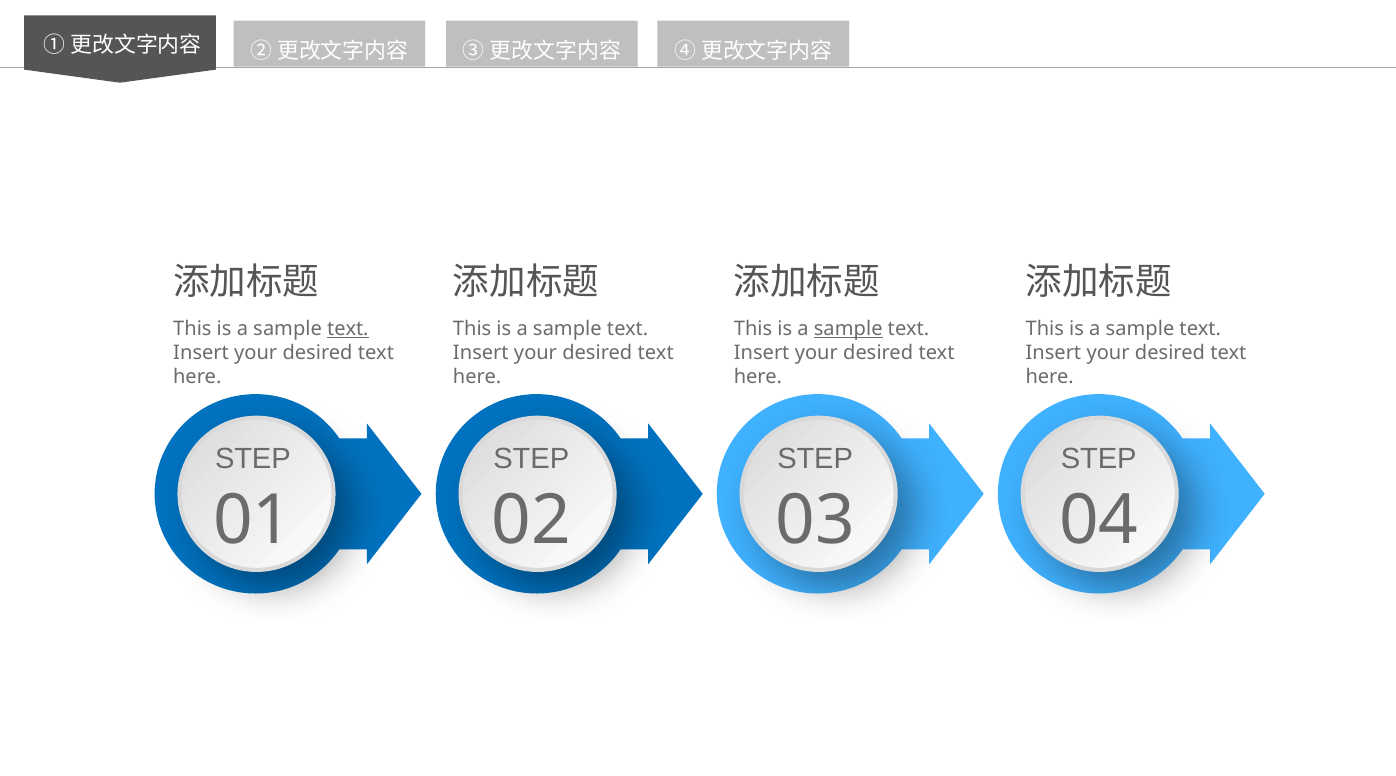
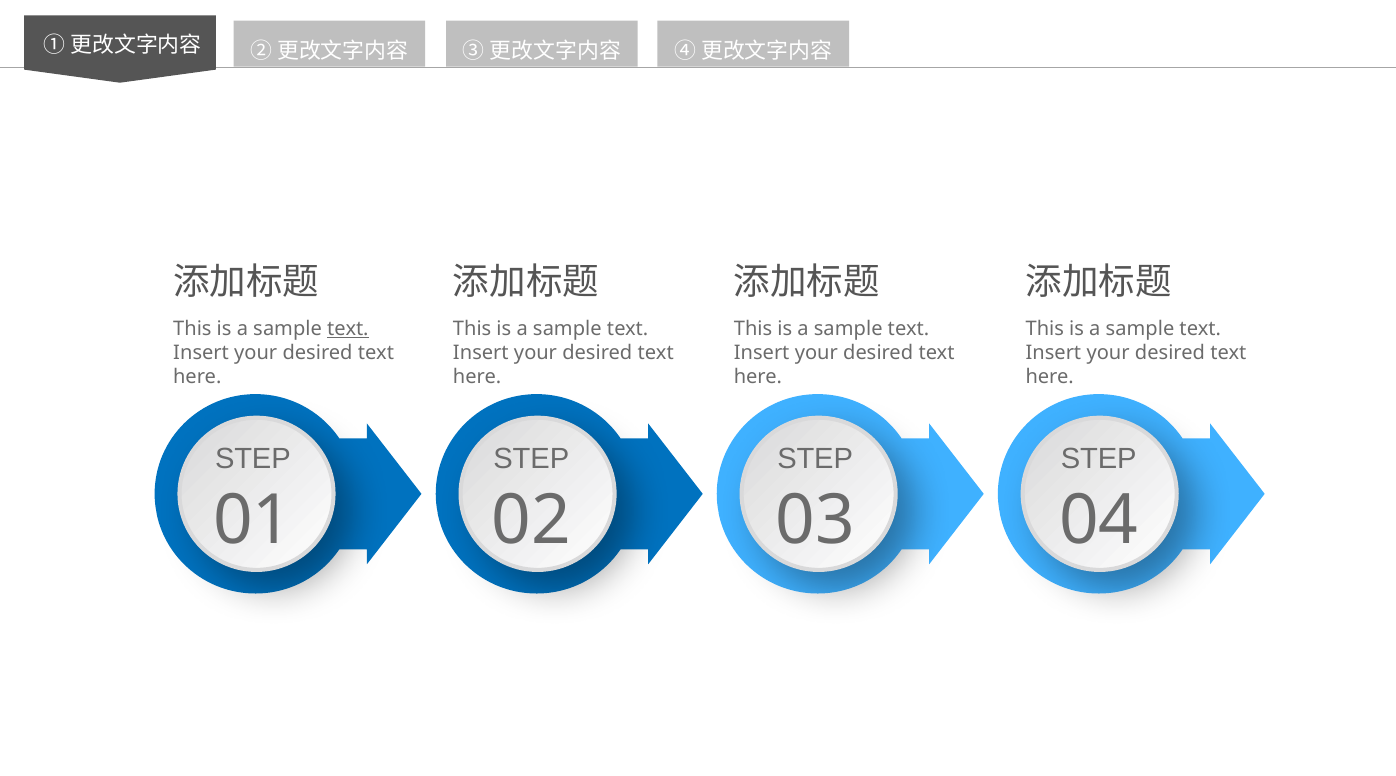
sample at (848, 328) underline: present -> none
